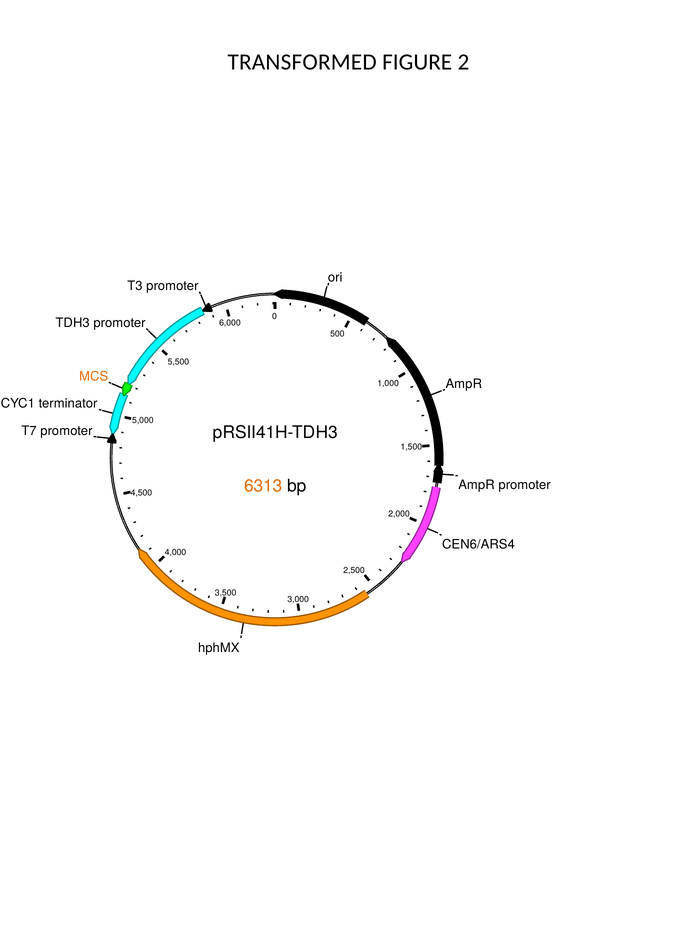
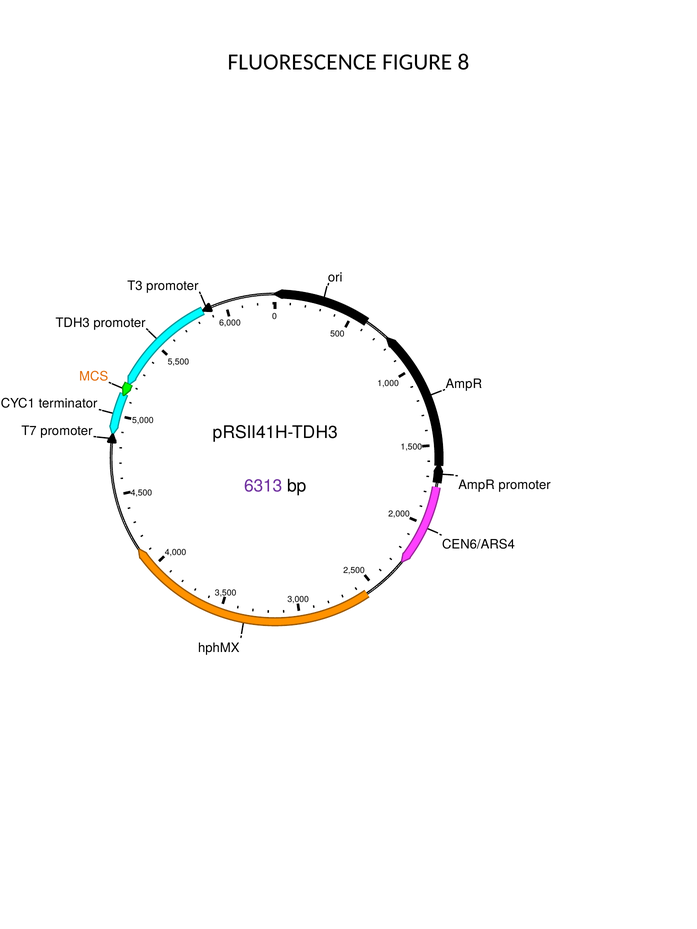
TRANSFORMED: TRANSFORMED -> FLUORESCENCE
2: 2 -> 8
6313 colour: orange -> purple
